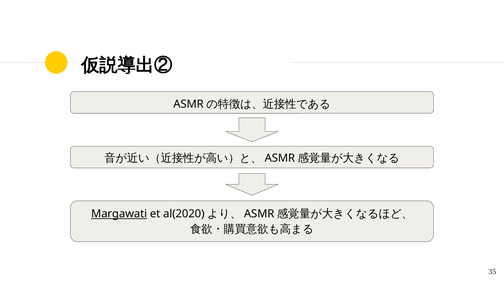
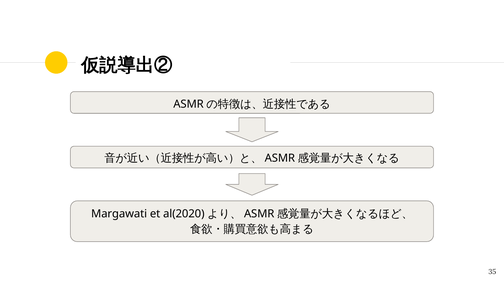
Margawati underline: present -> none
